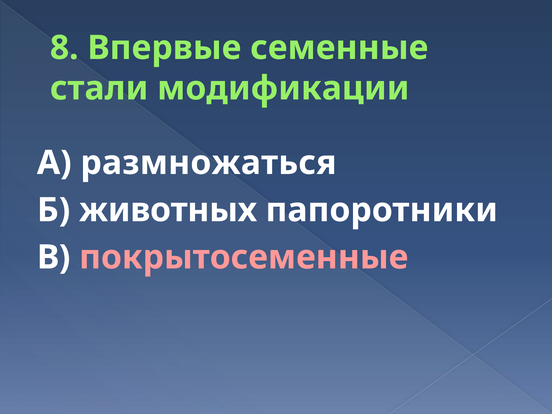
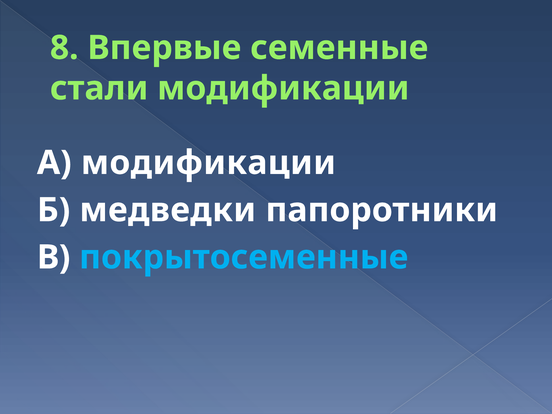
А размножаться: размножаться -> модификации
животных: животных -> медведки
покрытосеменные colour: pink -> light blue
